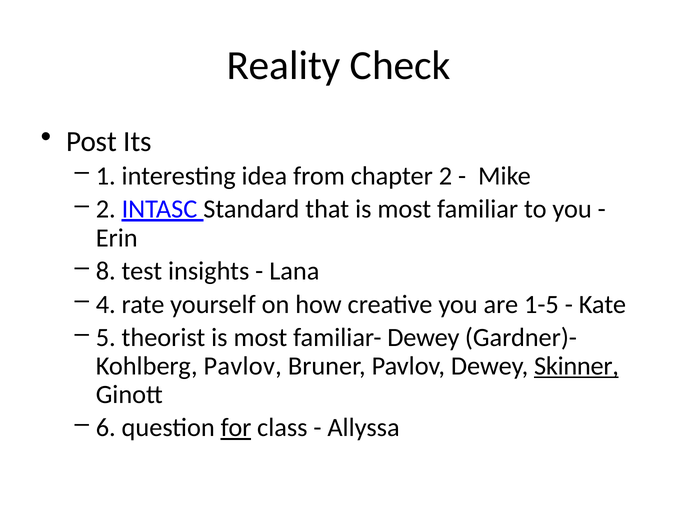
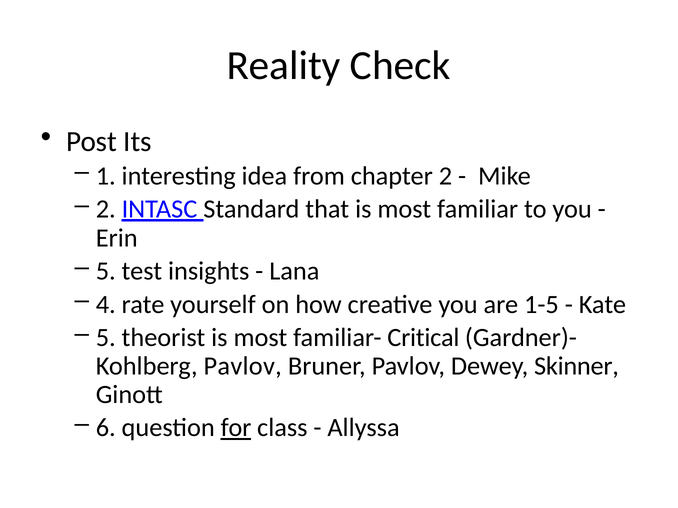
8 at (106, 271): 8 -> 5
familiar- Dewey: Dewey -> Critical
Skinner underline: present -> none
